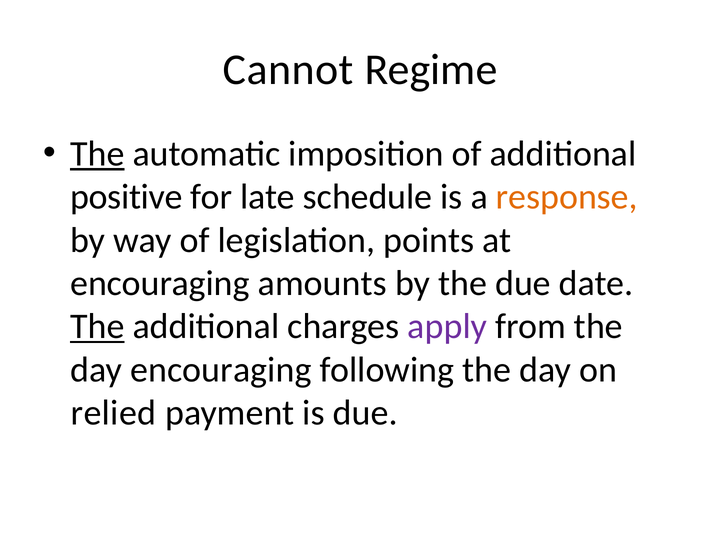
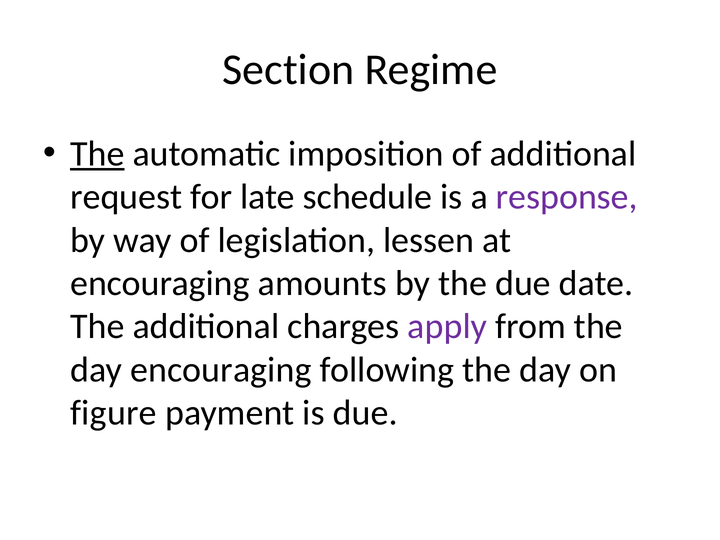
Cannot: Cannot -> Section
positive: positive -> request
response colour: orange -> purple
points: points -> lessen
The at (97, 327) underline: present -> none
relied: relied -> figure
